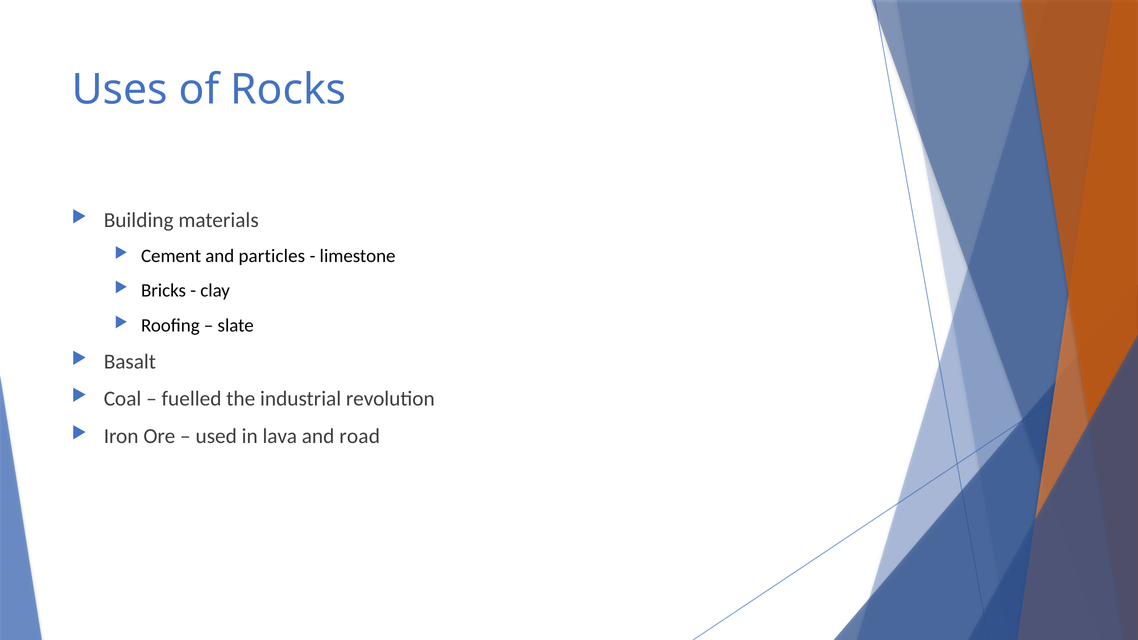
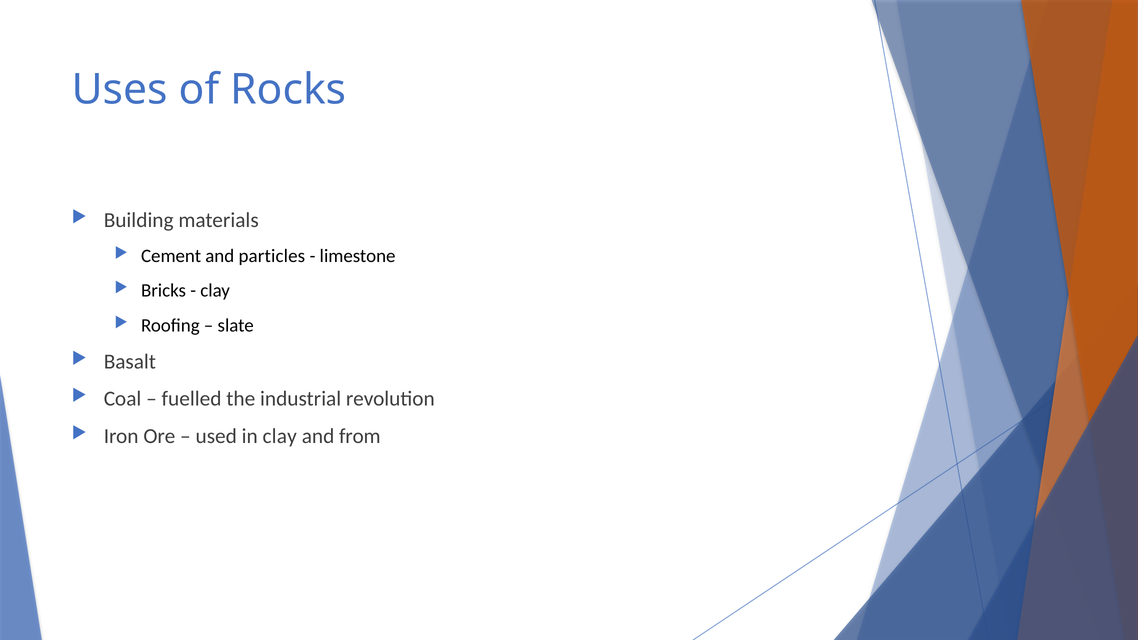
in lava: lava -> clay
road: road -> from
